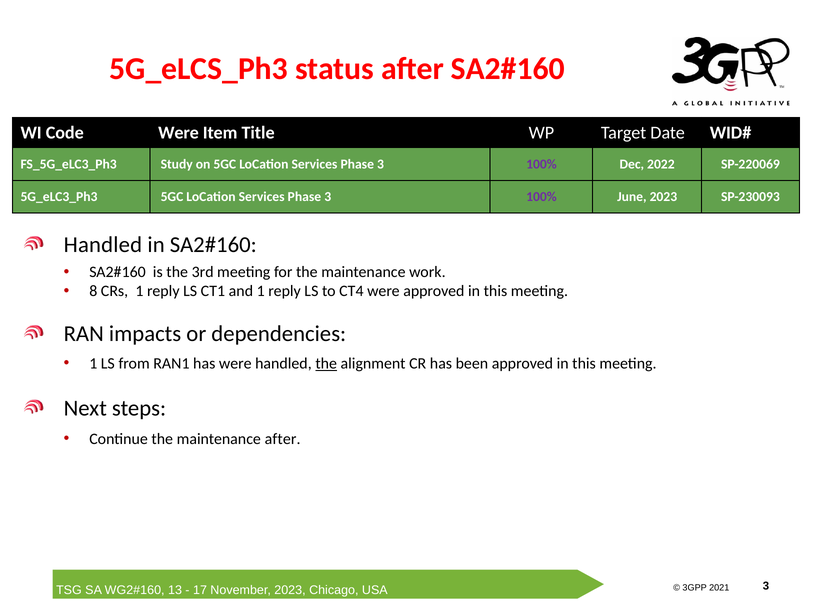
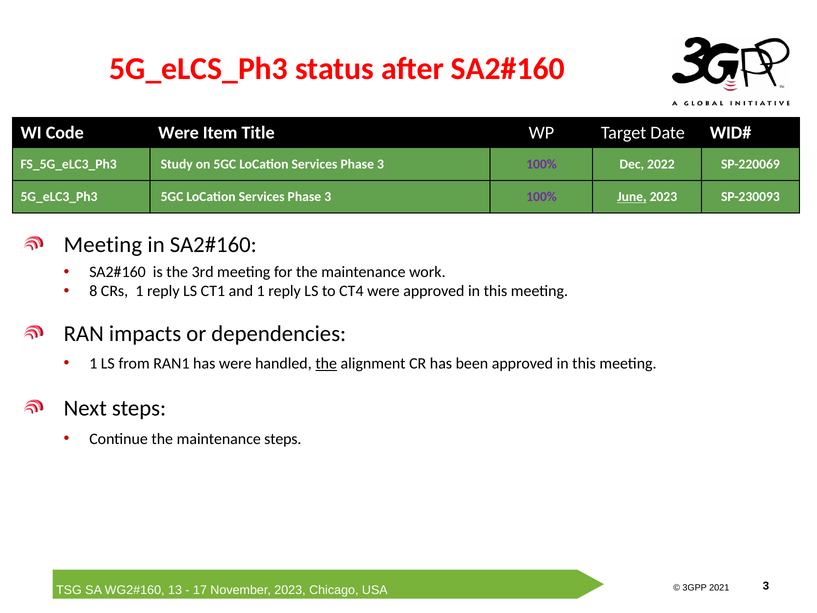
June underline: none -> present
Handled at (103, 245): Handled -> Meeting
maintenance after: after -> steps
